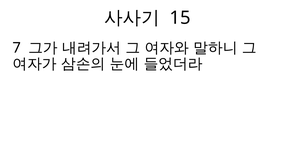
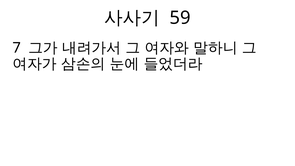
15: 15 -> 59
